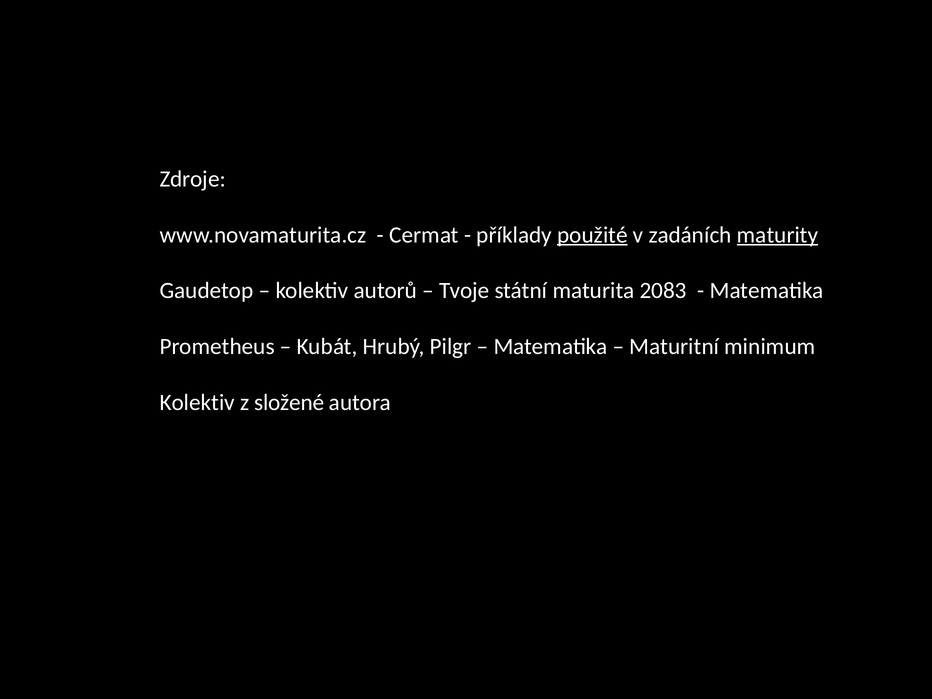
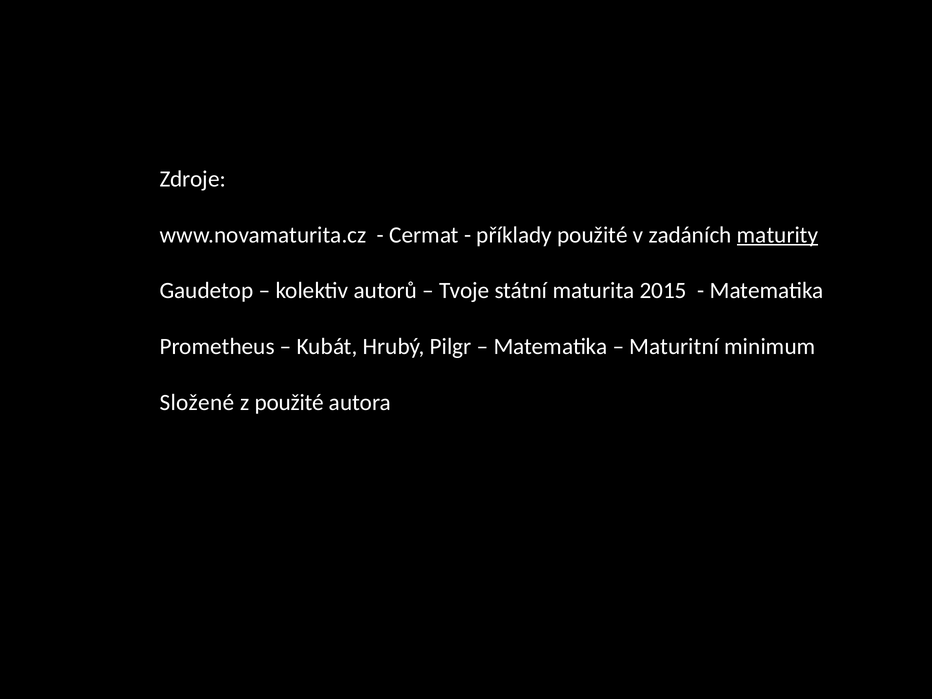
použité at (592, 235) underline: present -> none
2083: 2083 -> 2015
Kolektiv at (197, 403): Kolektiv -> Složené
z složené: složené -> použité
